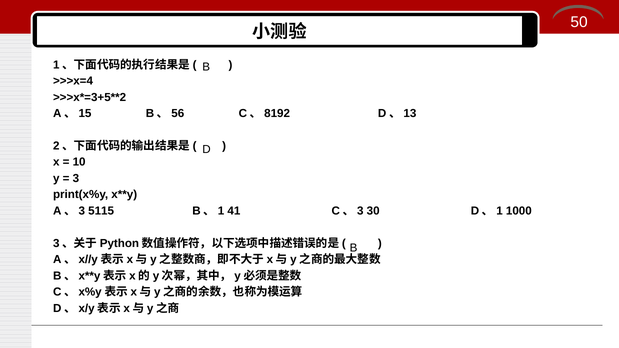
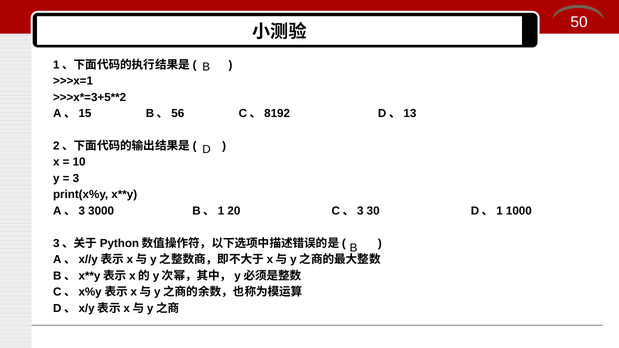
>>>x=4: >>>x=4 -> >>>x=1
5115: 5115 -> 3000
41: 41 -> 20
